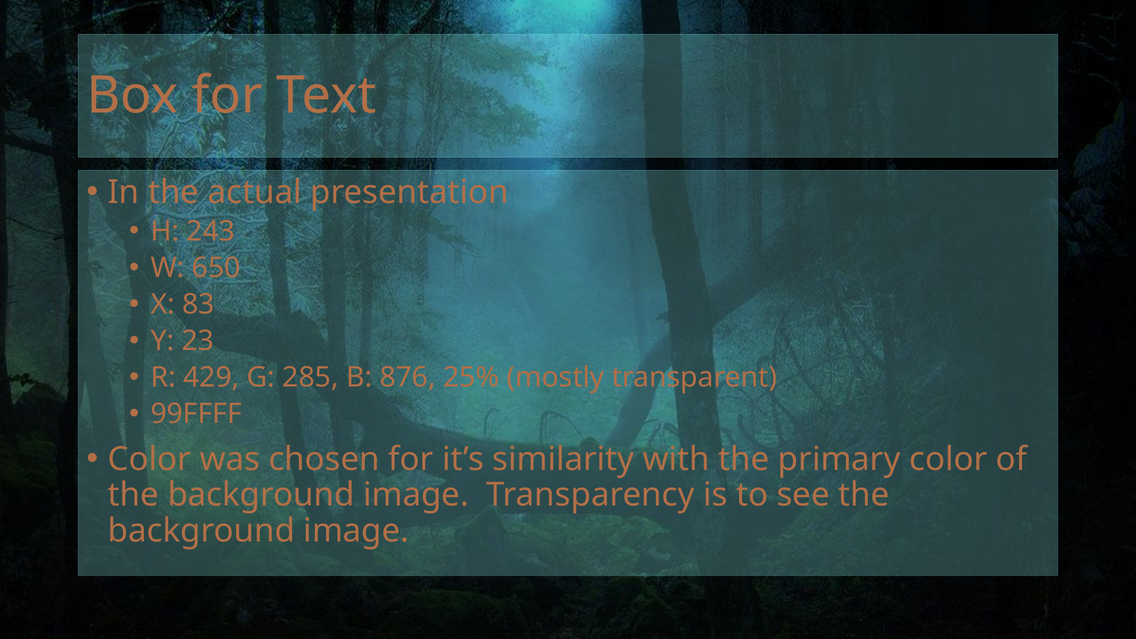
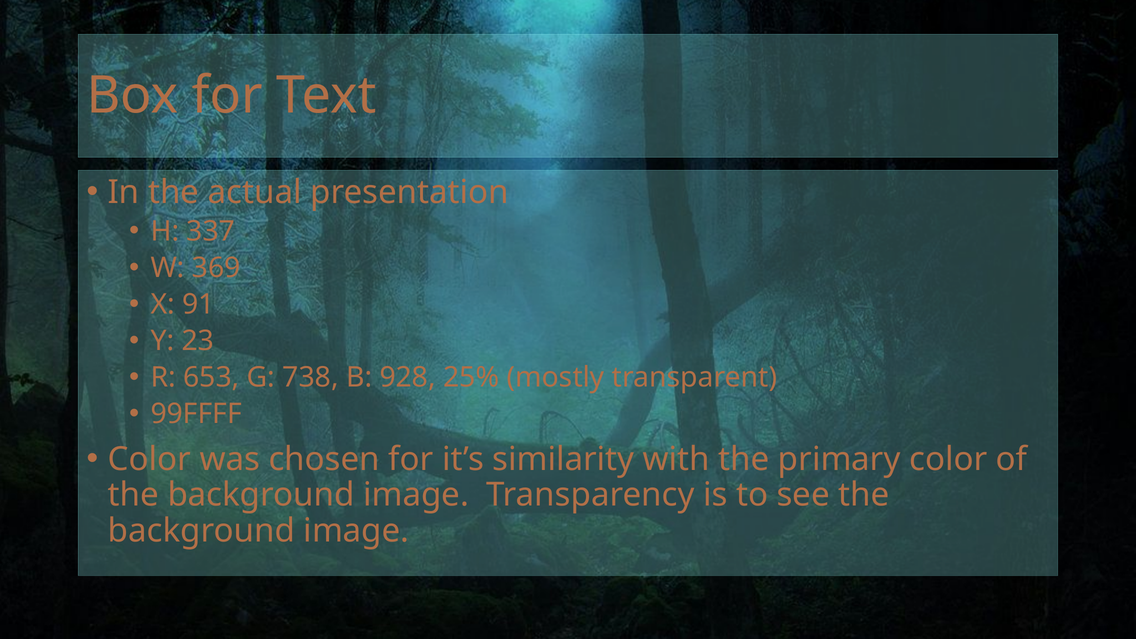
243: 243 -> 337
650: 650 -> 369
83: 83 -> 91
429: 429 -> 653
285: 285 -> 738
876: 876 -> 928
